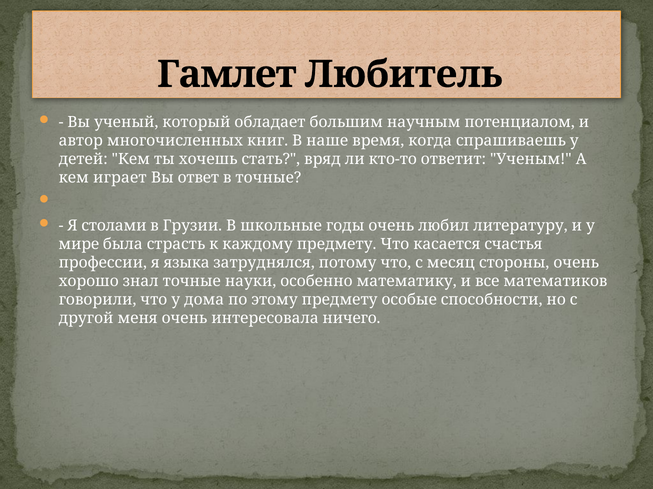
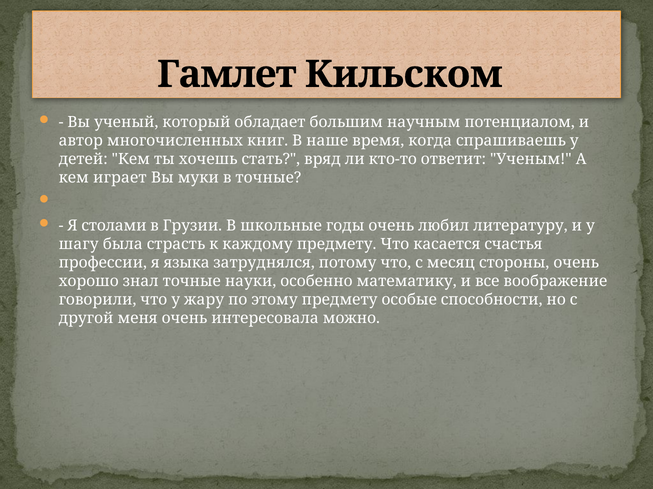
Любитель: Любитель -> Кильском
ответ: ответ -> муки
мире: мире -> шагу
математиков: математиков -> воображение
дома: дома -> жару
ничего: ничего -> можно
